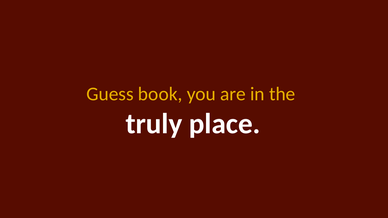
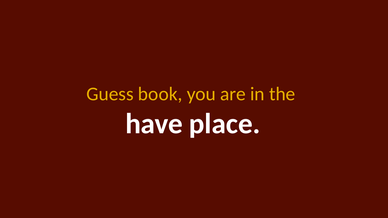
truly: truly -> have
